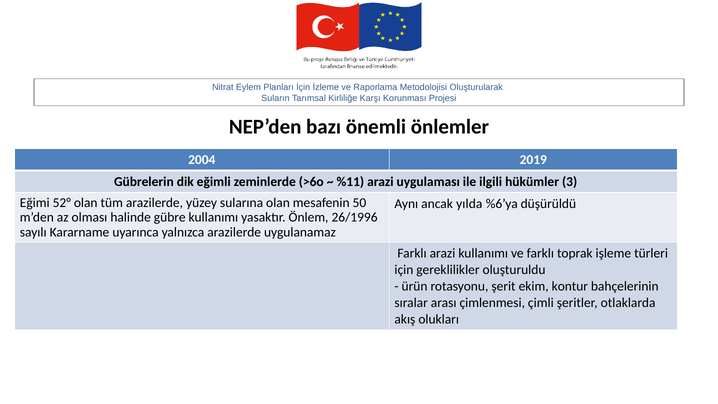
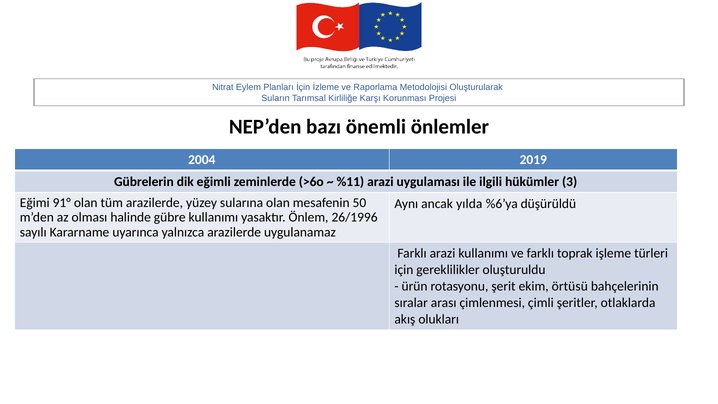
52°: 52° -> 91°
kontur: kontur -> örtüsü
